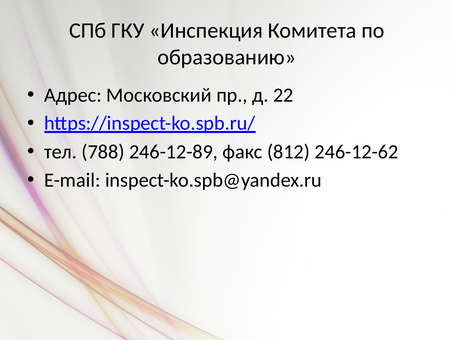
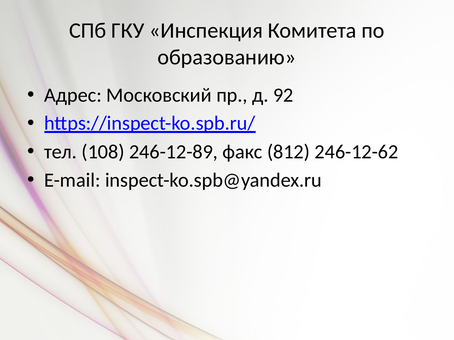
22: 22 -> 92
788: 788 -> 108
